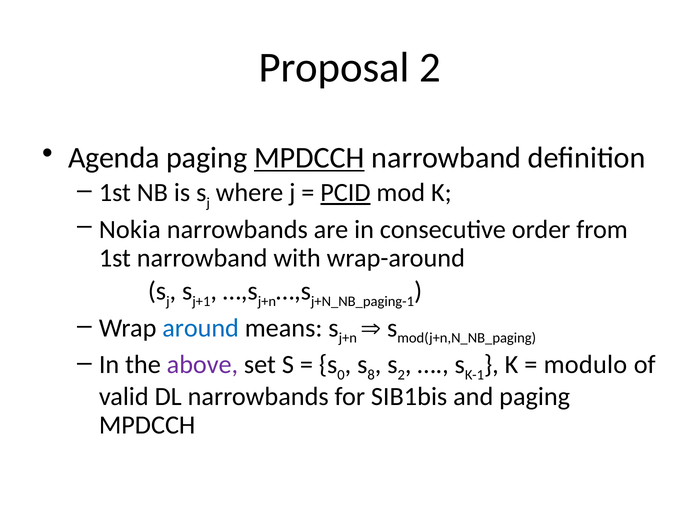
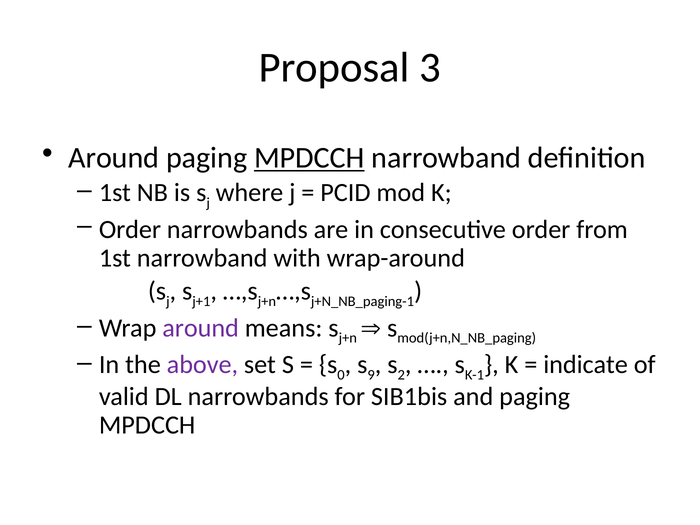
Proposal 2: 2 -> 3
Agenda at (114, 158): Agenda -> Around
PCID underline: present -> none
Nokia at (130, 230): Nokia -> Order
around at (201, 328) colour: blue -> purple
8: 8 -> 9
modulo: modulo -> indicate
